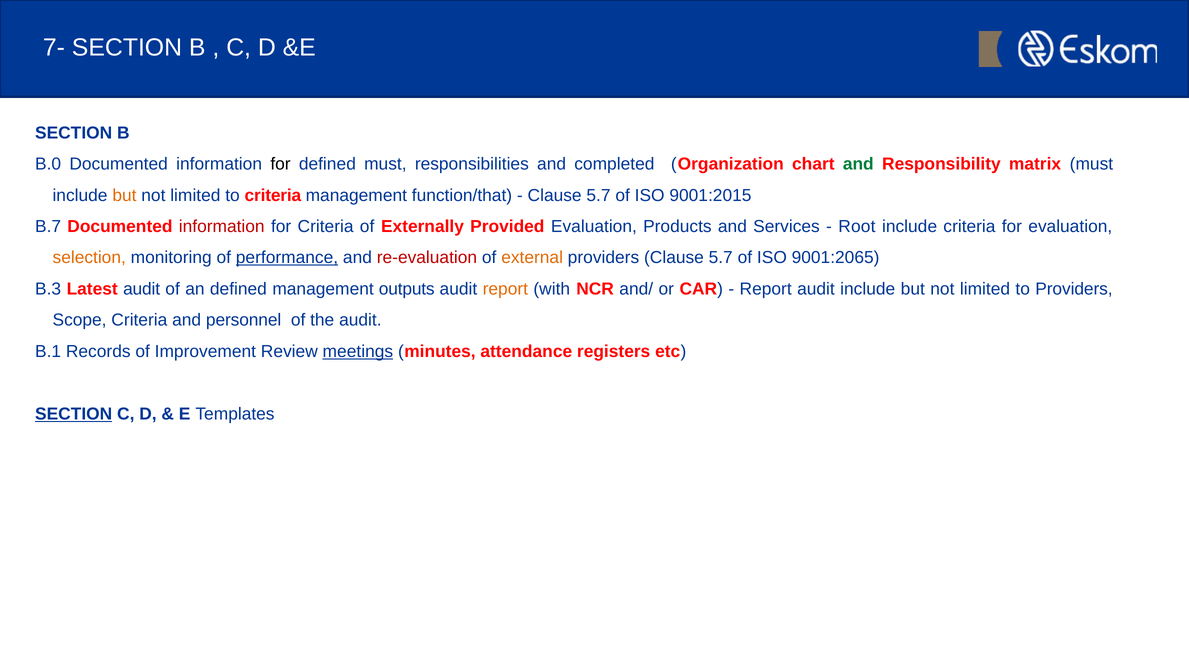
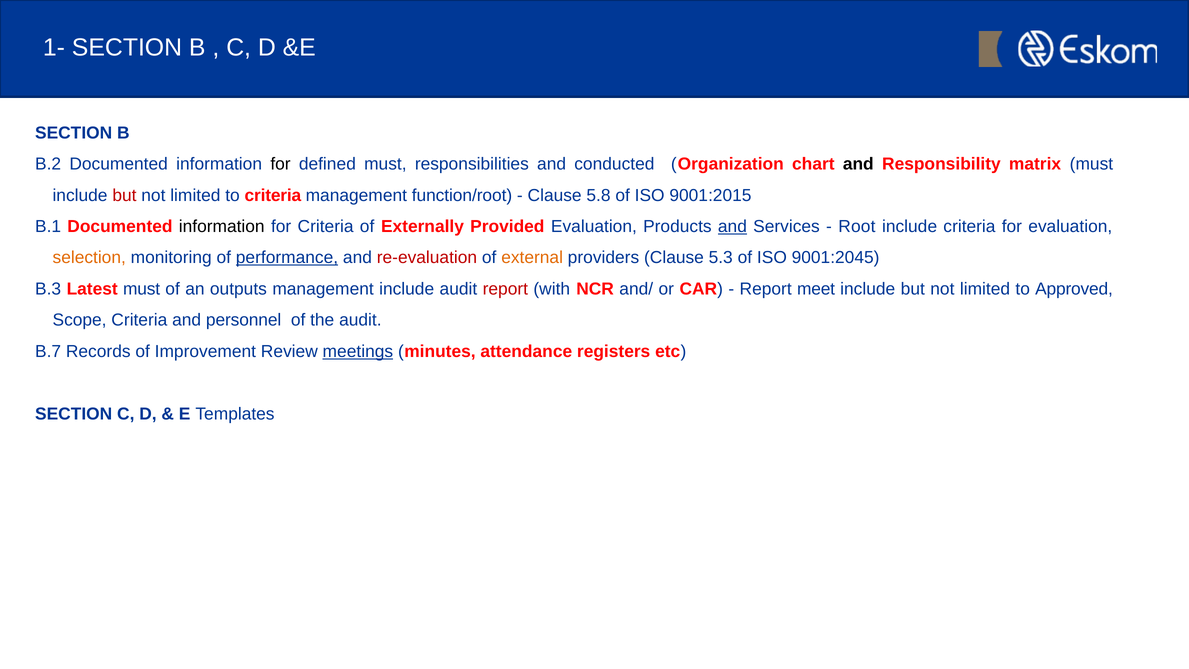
7-: 7- -> 1-
B.0: B.0 -> B.2
completed: completed -> conducted
and at (858, 164) colour: green -> black
but at (124, 195) colour: orange -> red
function/that: function/that -> function/root
5.7 at (599, 195): 5.7 -> 5.8
B.7: B.7 -> B.1
information at (222, 226) colour: red -> black
and at (732, 226) underline: none -> present
providers Clause 5.7: 5.7 -> 5.3
9001:2065: 9001:2065 -> 9001:2045
Latest audit: audit -> must
an defined: defined -> outputs
management outputs: outputs -> include
report at (505, 289) colour: orange -> red
Report audit: audit -> meet
to Providers: Providers -> Approved
B.1: B.1 -> B.7
SECTION at (74, 414) underline: present -> none
